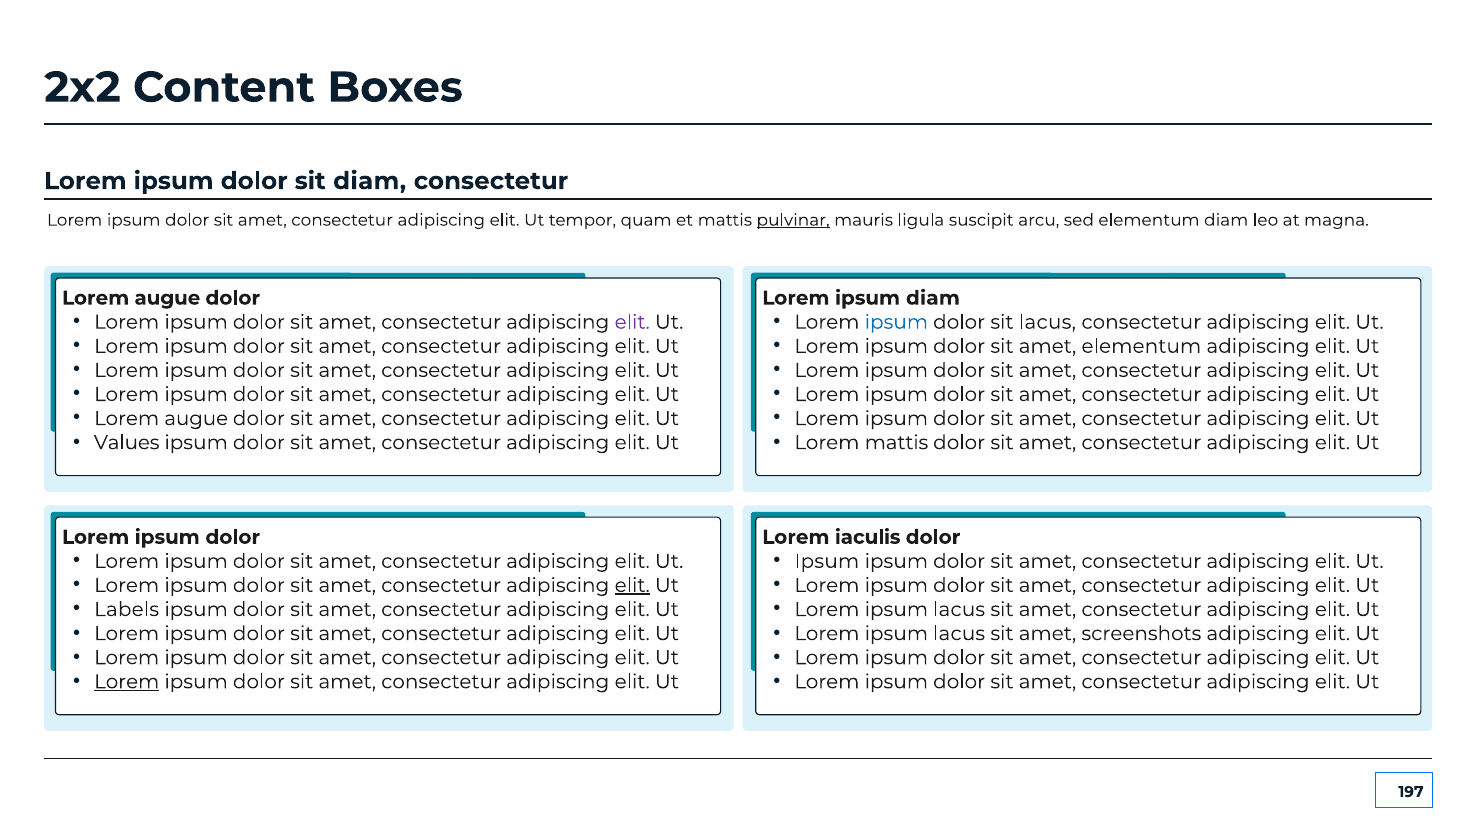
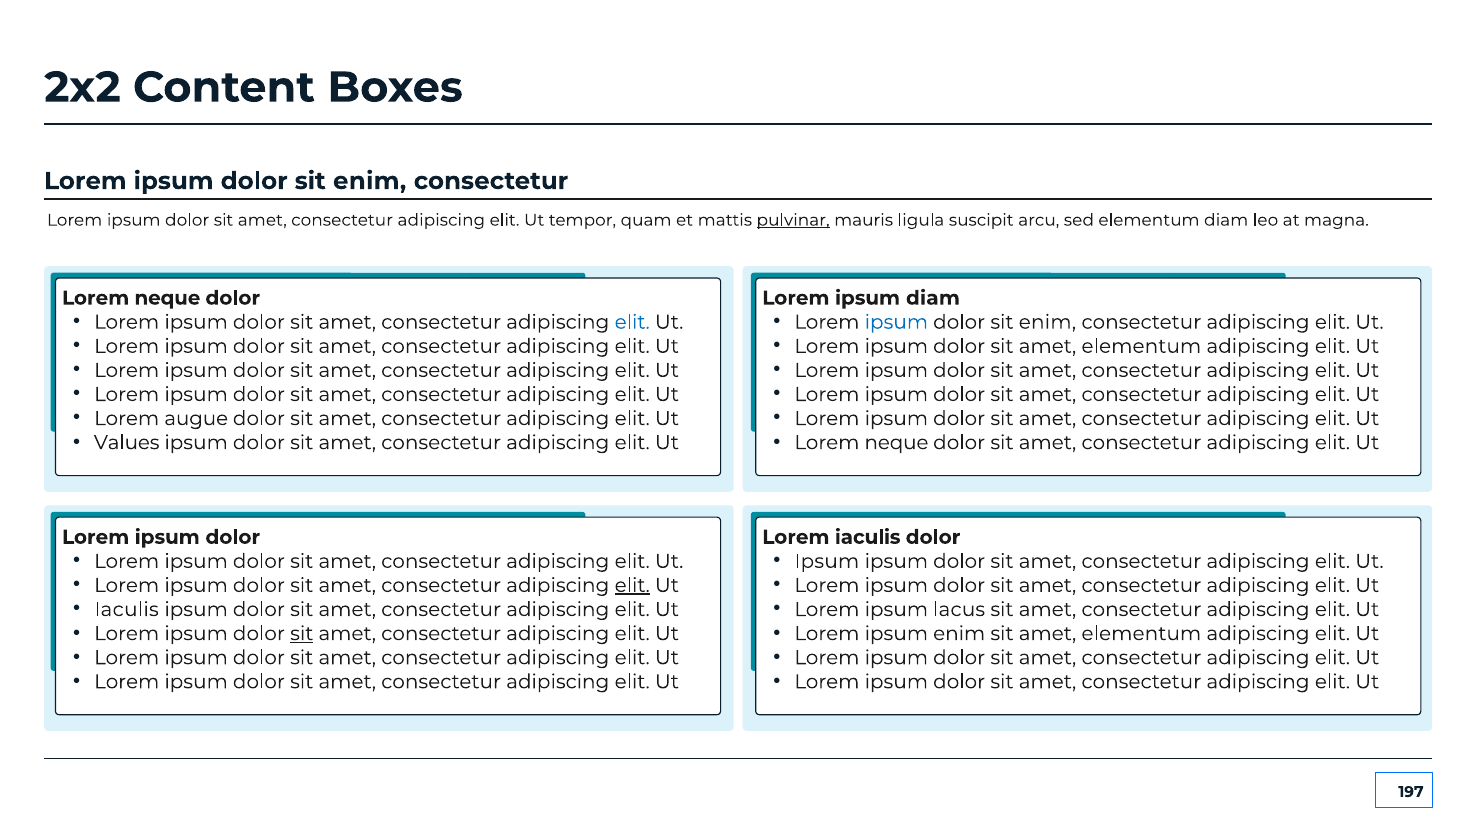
diam at (370, 181): diam -> enim
augue at (167, 298): augue -> neque
elit at (632, 322) colour: purple -> blue
lacus at (1047, 322): lacus -> enim
mattis at (896, 442): mattis -> neque
Labels at (127, 609): Labels -> Iaculis
sit at (302, 633) underline: none -> present
lacus at (959, 633): lacus -> enim
screenshots at (1141, 633): screenshots -> elementum
Lorem at (127, 681) underline: present -> none
